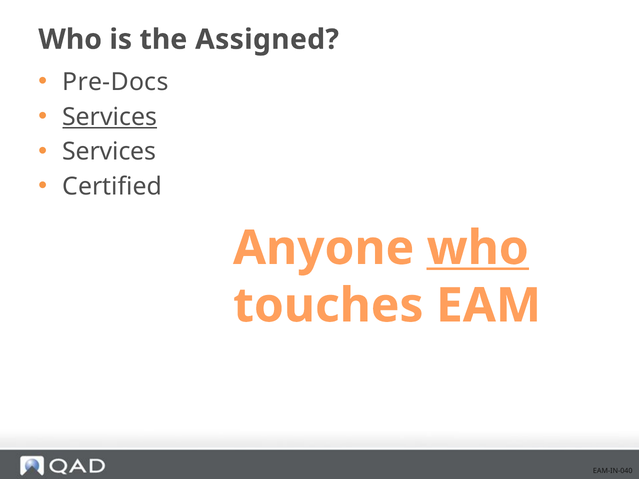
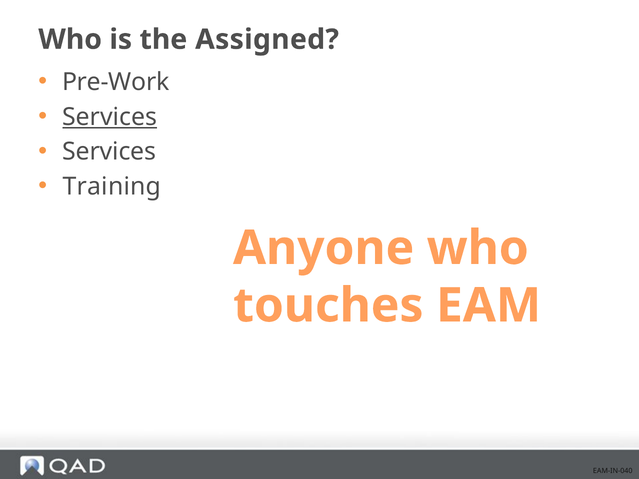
Pre-Docs: Pre-Docs -> Pre-Work
Certified: Certified -> Training
who at (478, 248) underline: present -> none
